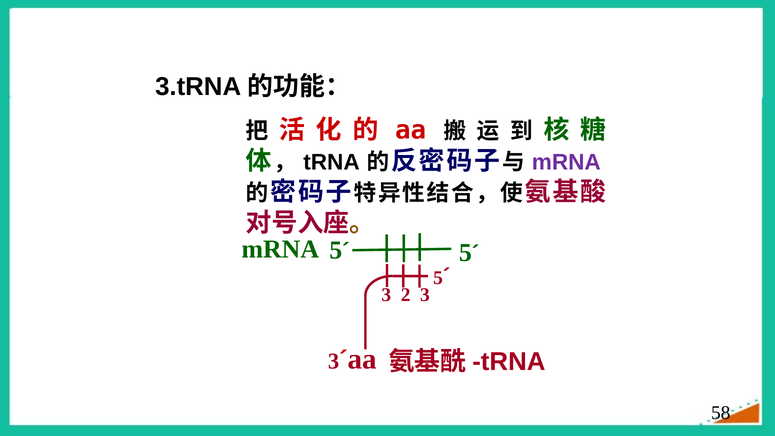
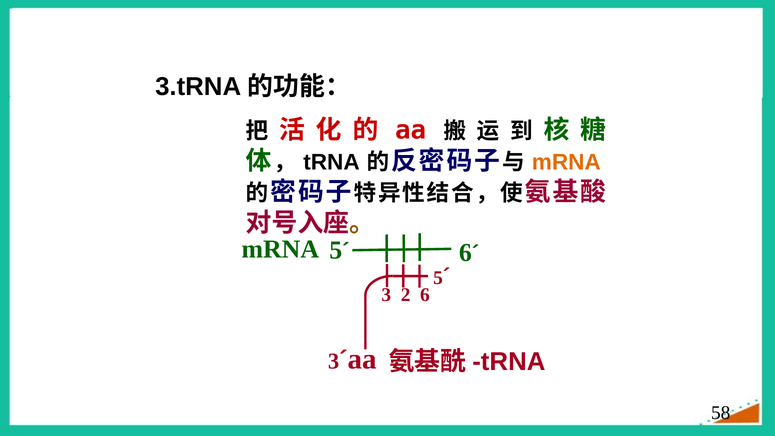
mRNA at (566, 162) colour: purple -> orange
mRNA 5: 5 -> 6
2 3: 3 -> 6
